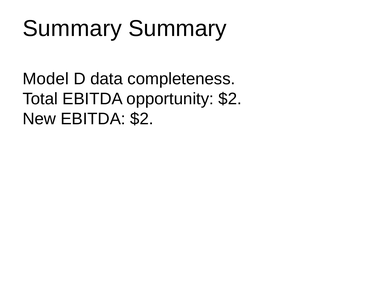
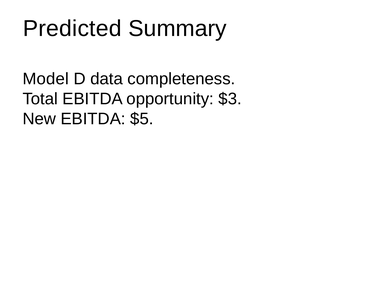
Summary at (72, 29): Summary -> Predicted
opportunity $2: $2 -> $3
EBITDA $2: $2 -> $5
